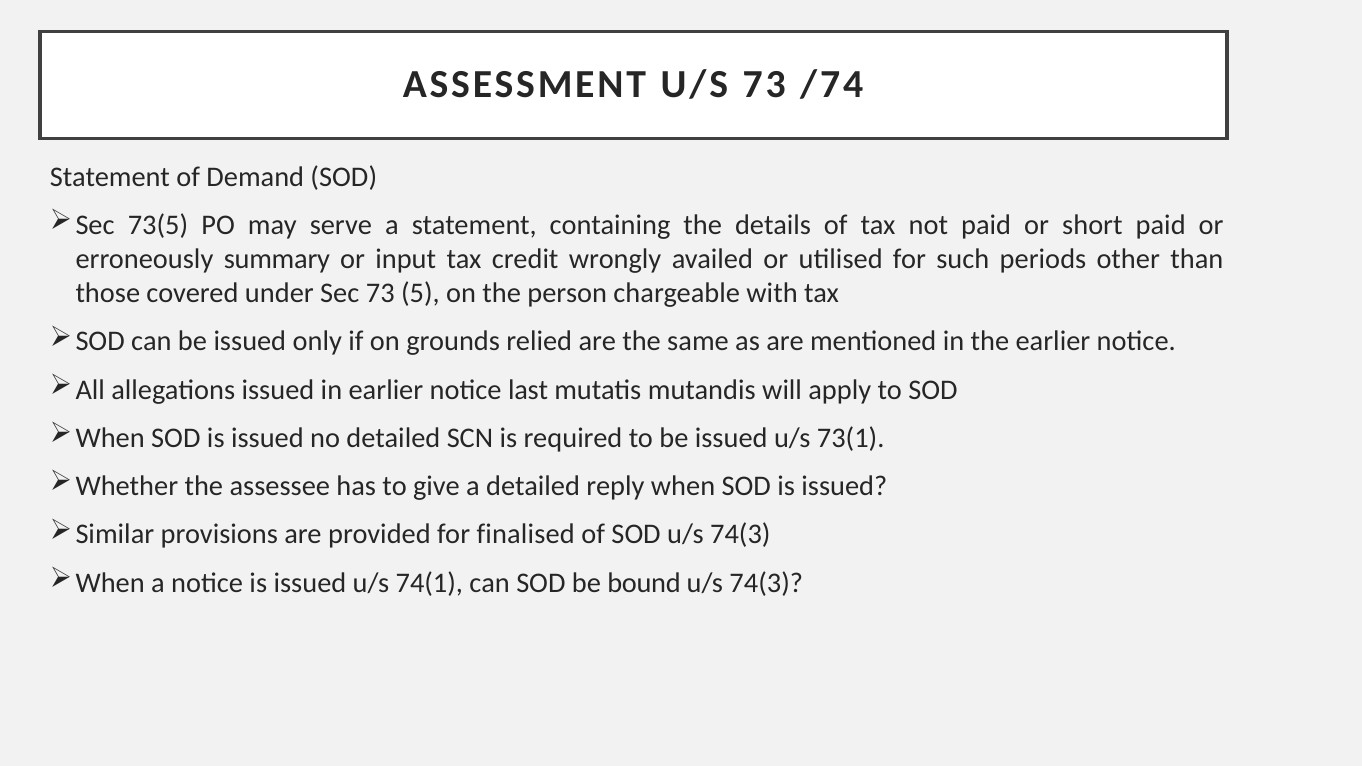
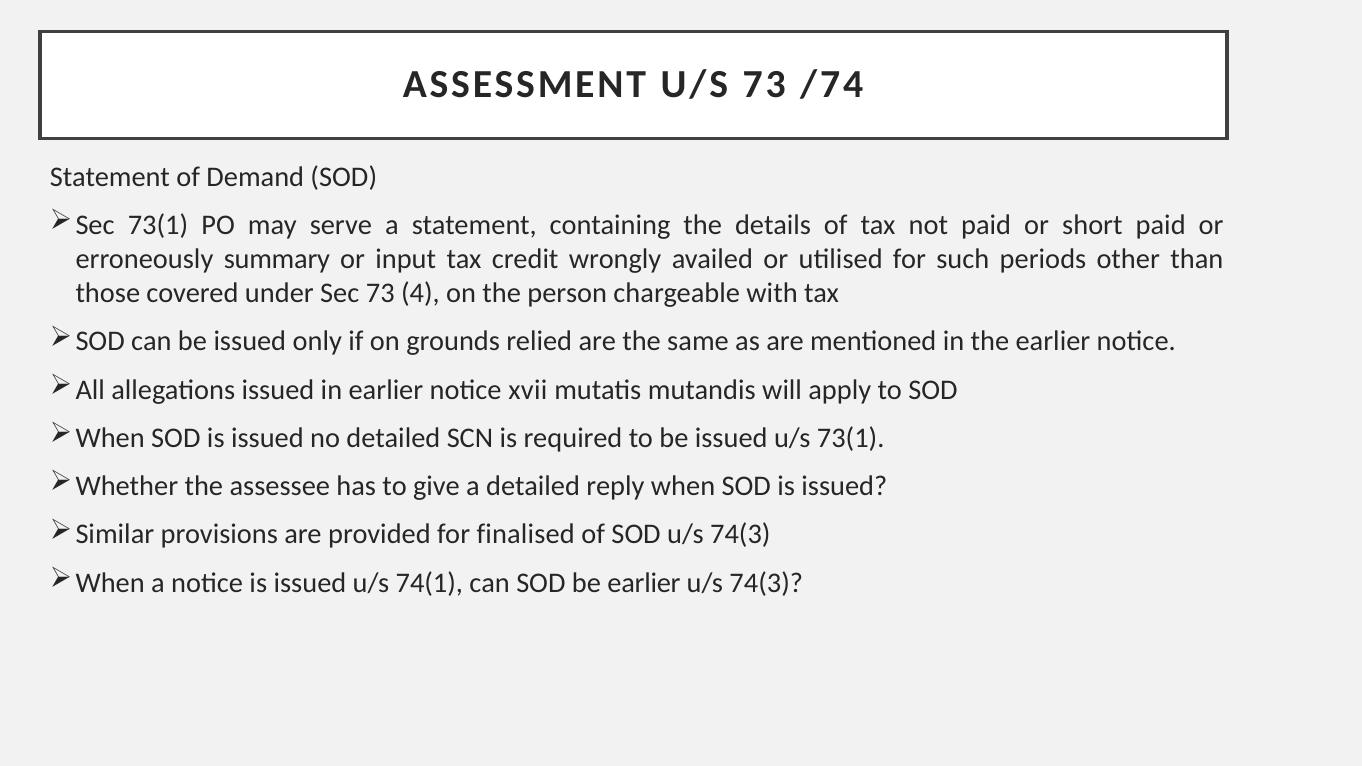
Sec 73(5: 73(5 -> 73(1
5: 5 -> 4
last: last -> xvii
be bound: bound -> earlier
